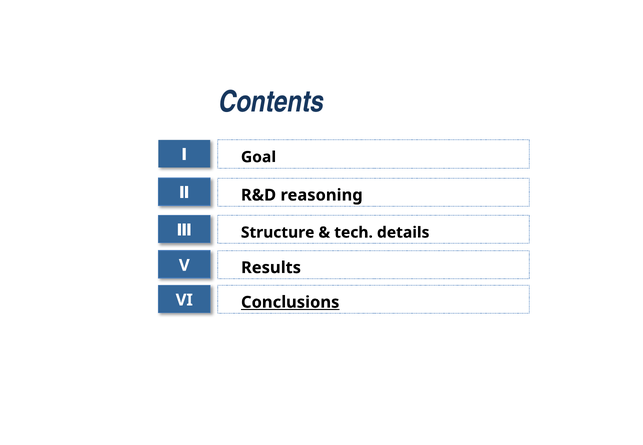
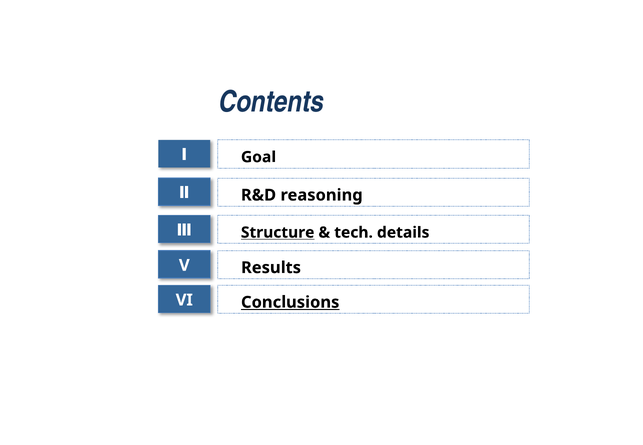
Structure underline: none -> present
